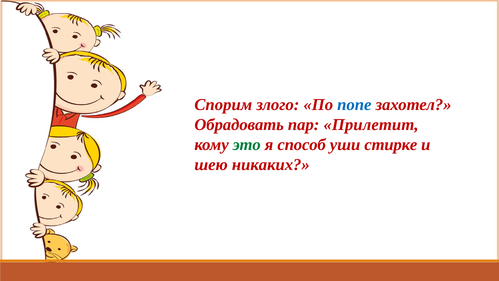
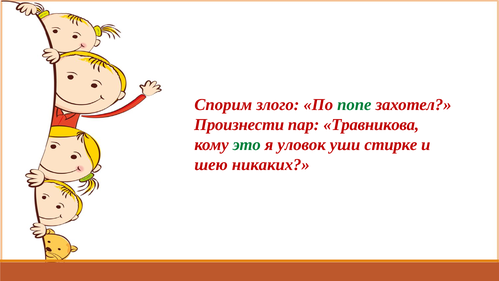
попе colour: blue -> green
Обрадовать: Обрадовать -> Произнести
Прилетит: Прилетит -> Травникова
способ: способ -> уловок
